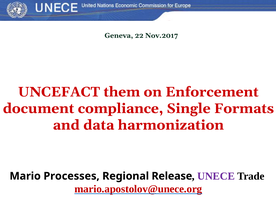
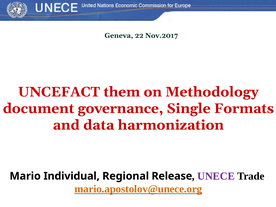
Enforcement: Enforcement -> Methodology
compliance: compliance -> governance
Processes: Processes -> Individual
mario.apostolov@unece.org colour: red -> orange
